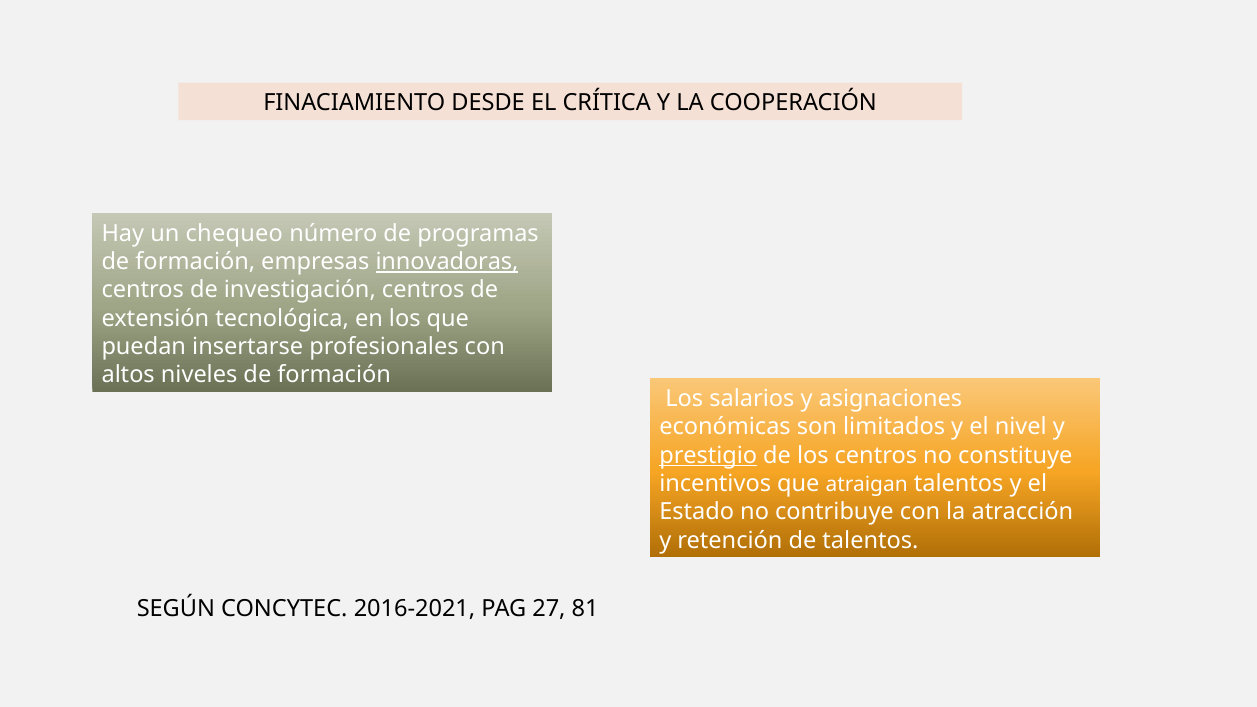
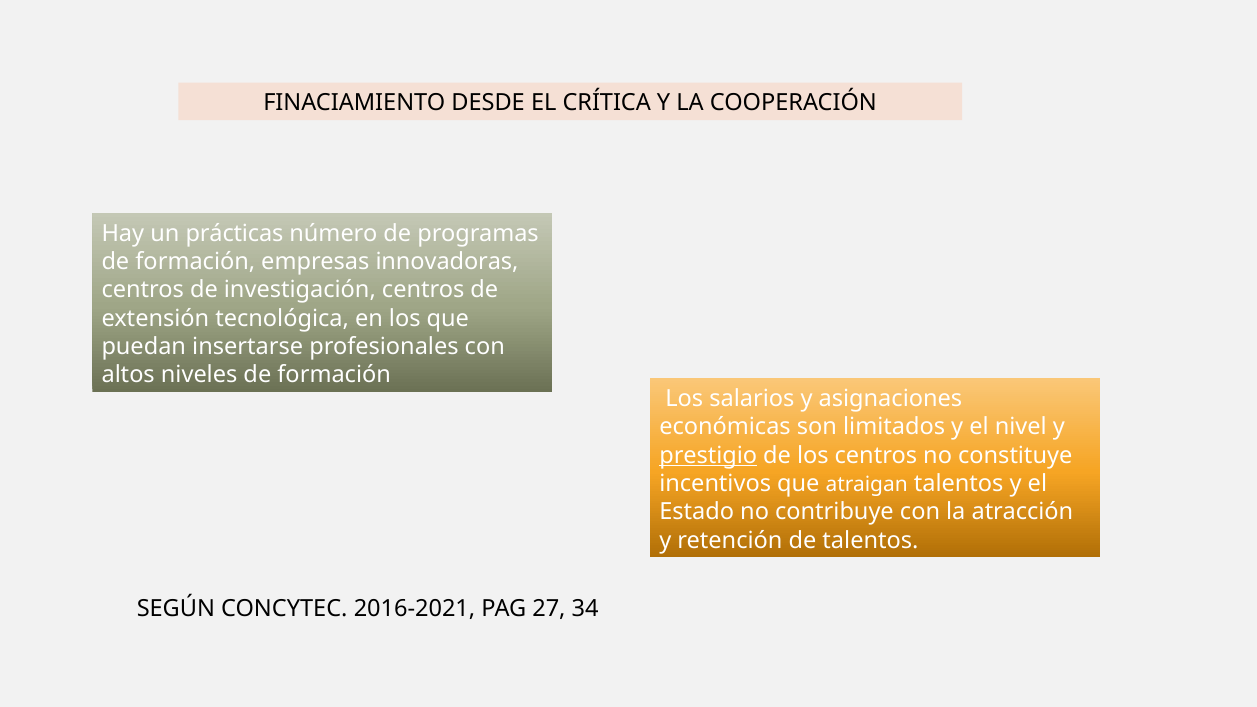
chequeo: chequeo -> prácticas
innovadoras underline: present -> none
81: 81 -> 34
